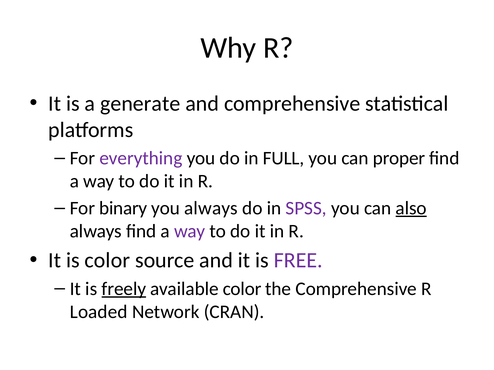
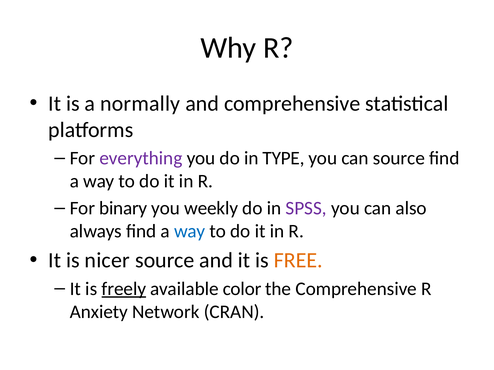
generate: generate -> normally
FULL: FULL -> TYPE
can proper: proper -> source
you always: always -> weekly
also underline: present -> none
way at (190, 231) colour: purple -> blue
is color: color -> nicer
FREE colour: purple -> orange
Loaded: Loaded -> Anxiety
